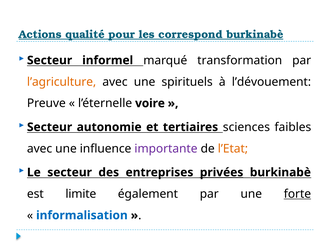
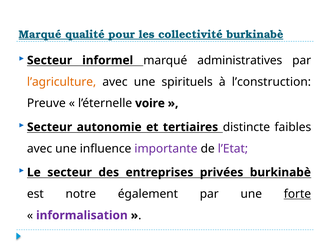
Actions at (40, 34): Actions -> Marqué
correspond: correspond -> collectivité
transformation: transformation -> administratives
l’dévouement: l’dévouement -> l’construction
sciences: sciences -> distincte
l’Etat colour: orange -> purple
privées underline: present -> none
limite: limite -> notre
informalisation colour: blue -> purple
